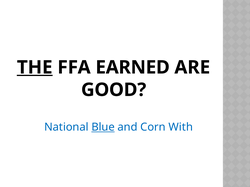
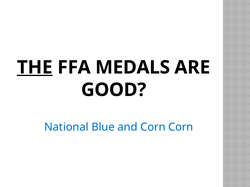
EARNED: EARNED -> MEDALS
Blue underline: present -> none
Corn With: With -> Corn
